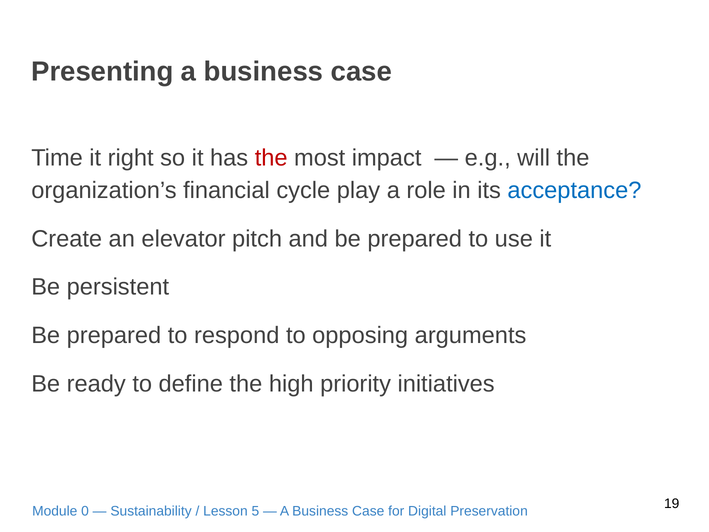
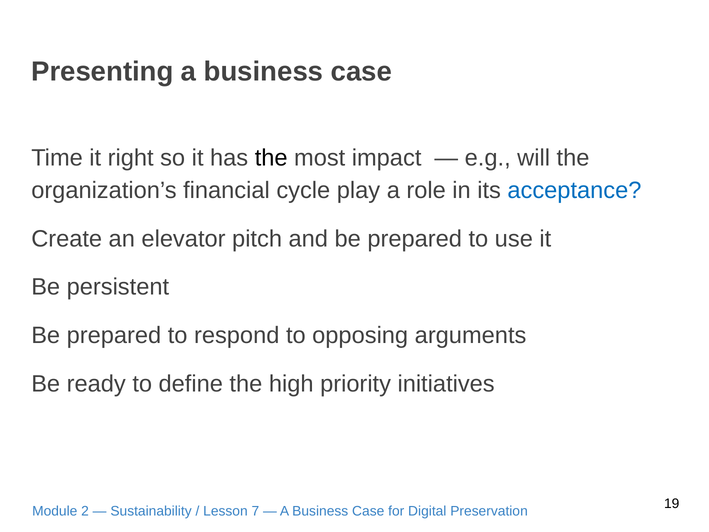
the at (271, 158) colour: red -> black
0: 0 -> 2
5: 5 -> 7
